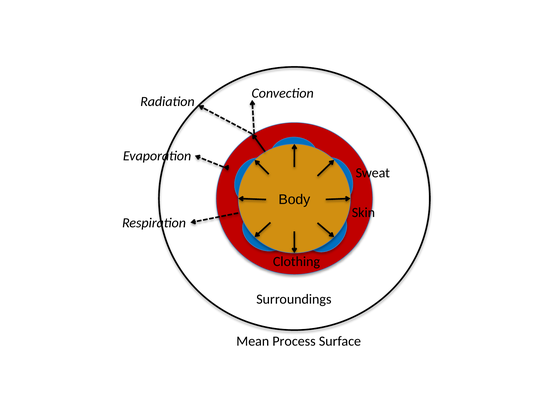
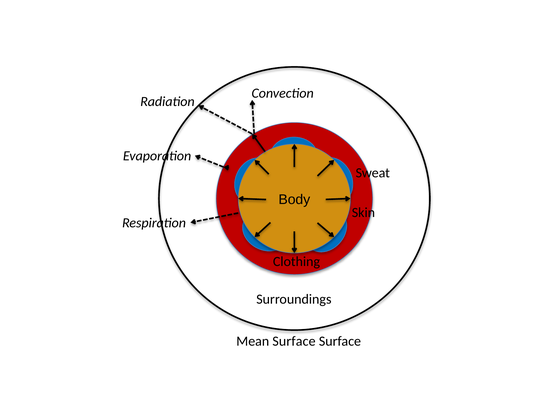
Mean Process: Process -> Surface
